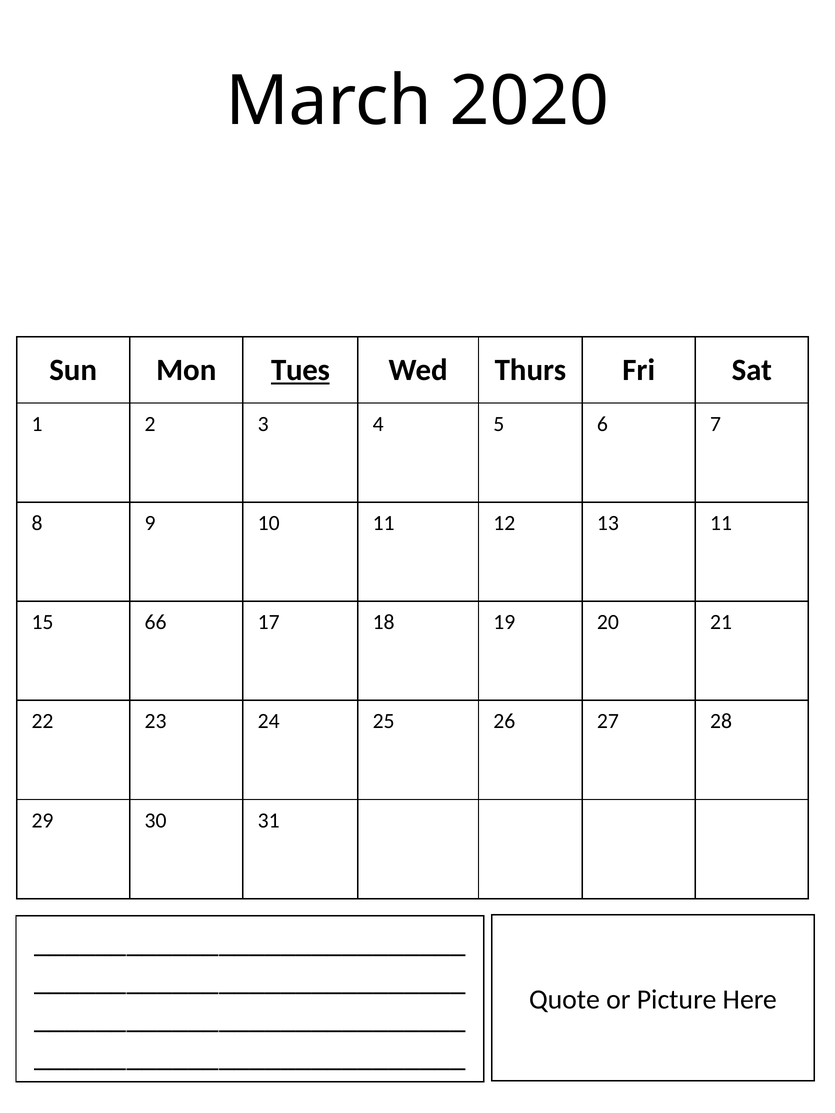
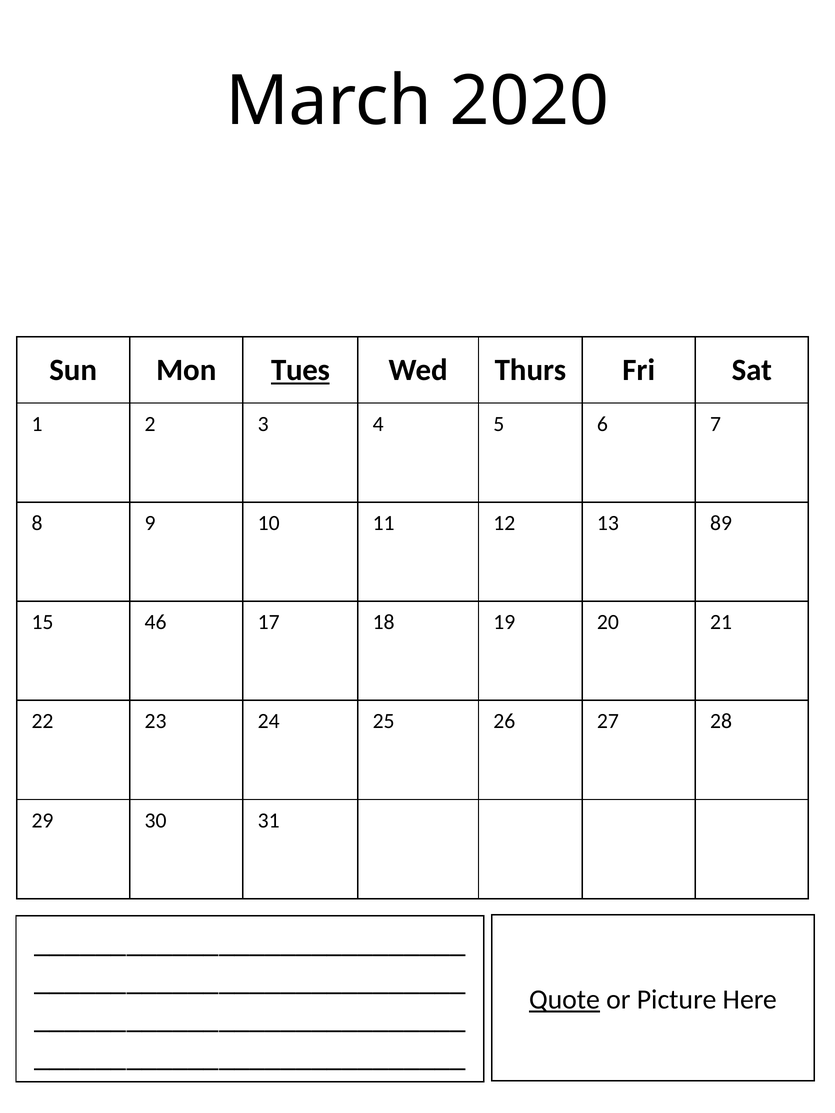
13 11: 11 -> 89
66: 66 -> 46
Quote underline: none -> present
